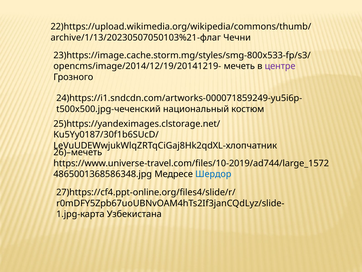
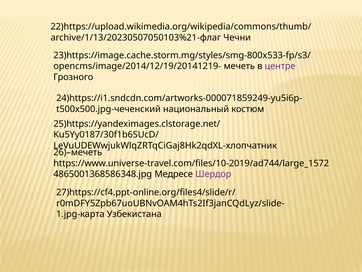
Шердор colour: blue -> purple
